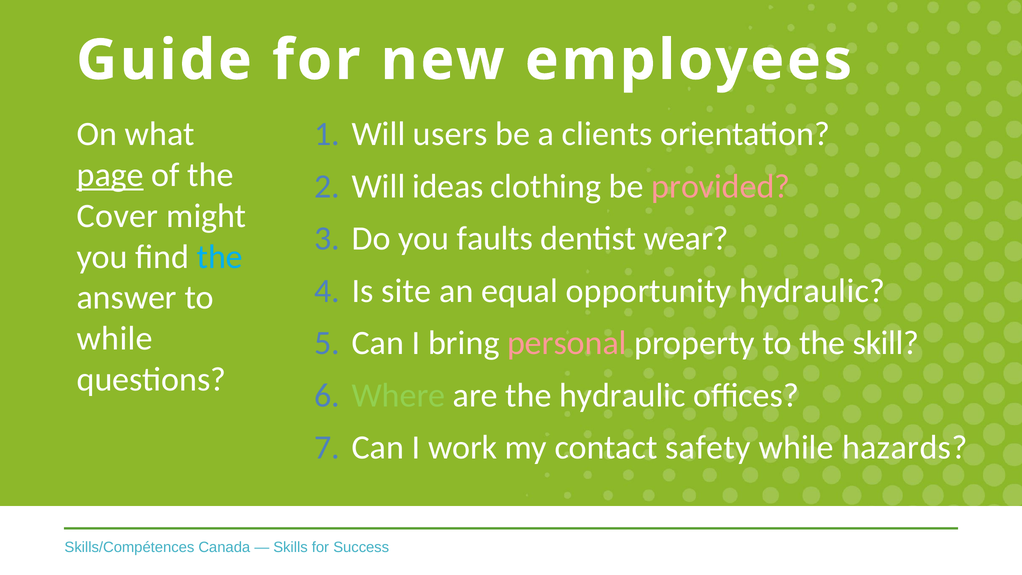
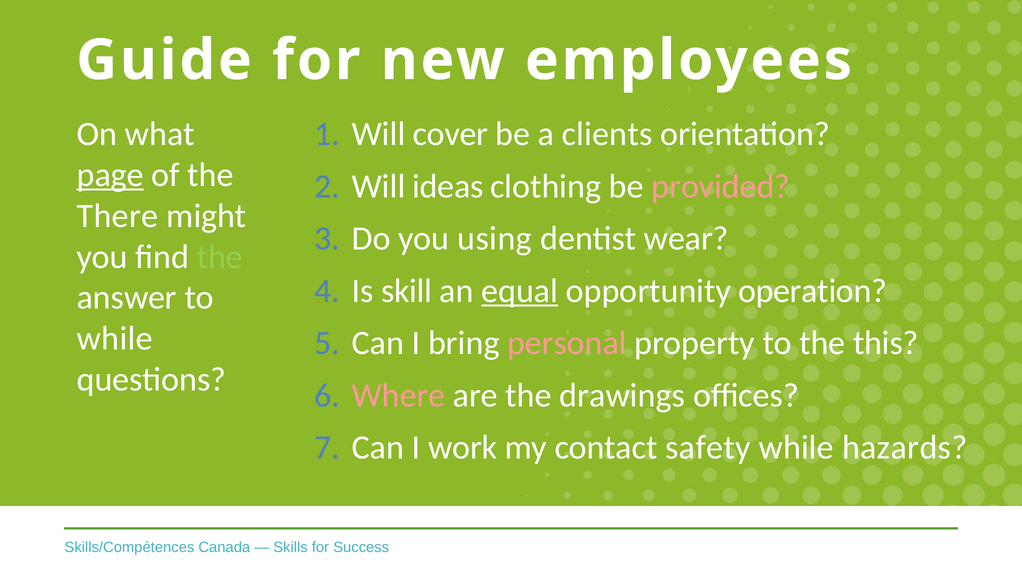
users: users -> cover
Cover: Cover -> There
faults: faults -> using
the at (220, 257) colour: light blue -> light green
site: site -> skill
equal underline: none -> present
opportunity hydraulic: hydraulic -> operation
skill: skill -> this
Where colour: light green -> pink
the hydraulic: hydraulic -> drawings
